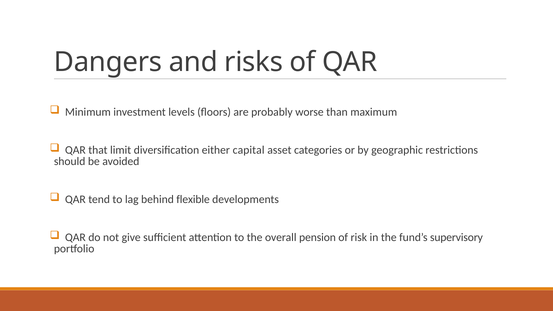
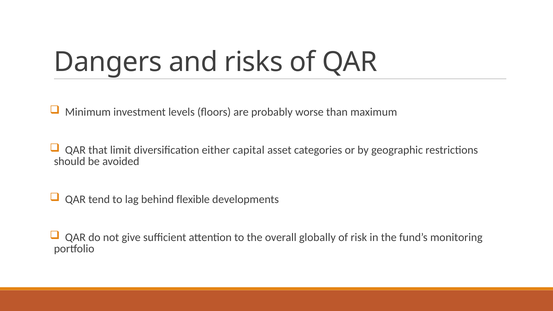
pension: pension -> globally
supervisory: supervisory -> monitoring
